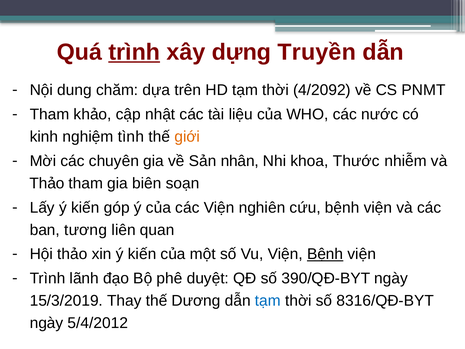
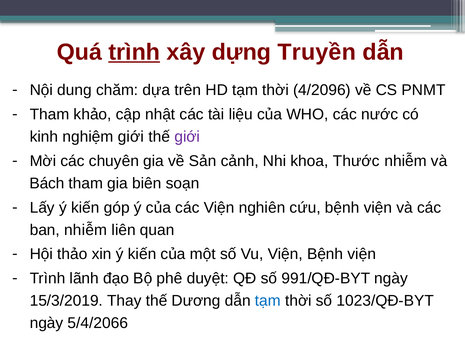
4/2092: 4/2092 -> 4/2096
nghiệm tình: tình -> giới
giới at (187, 137) colour: orange -> purple
nhân: nhân -> cảnh
Thảo at (47, 183): Thảo -> Bách
ban tương: tương -> nhiễm
Bệnh at (325, 254) underline: present -> none
390/QĐ-BYT: 390/QĐ-BYT -> 991/QĐ-BYT
8316/QĐ-BYT: 8316/QĐ-BYT -> 1023/QĐ-BYT
5/4/2012: 5/4/2012 -> 5/4/2066
